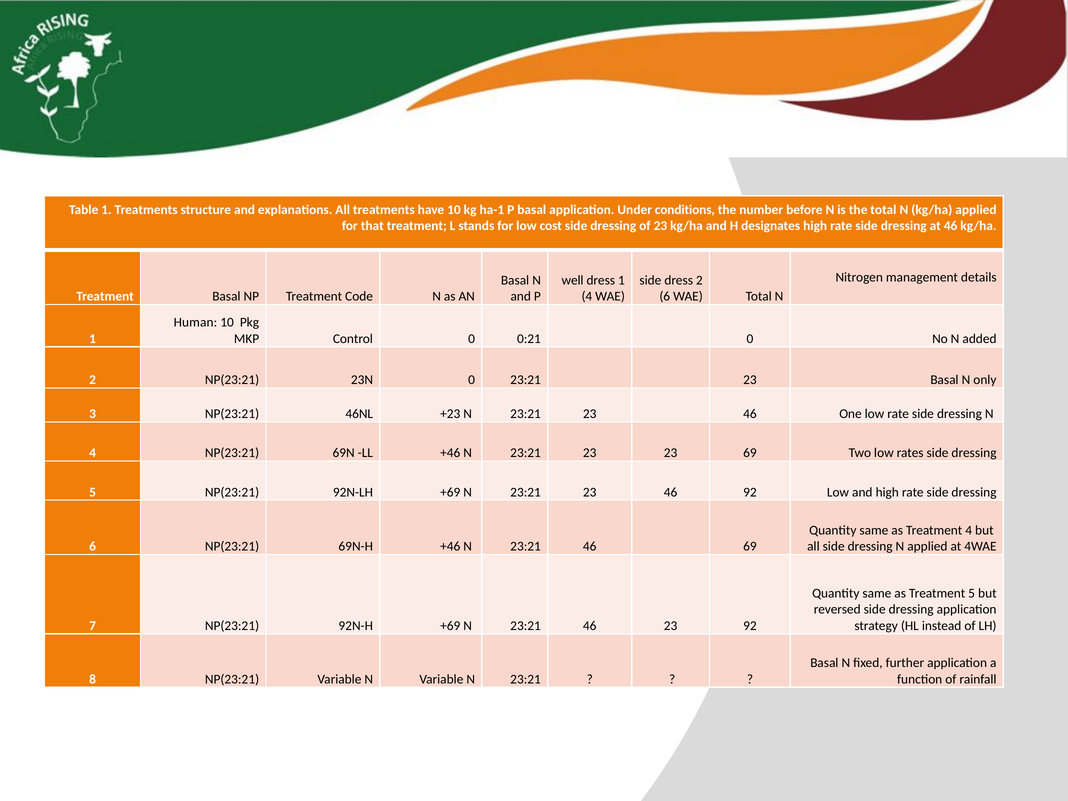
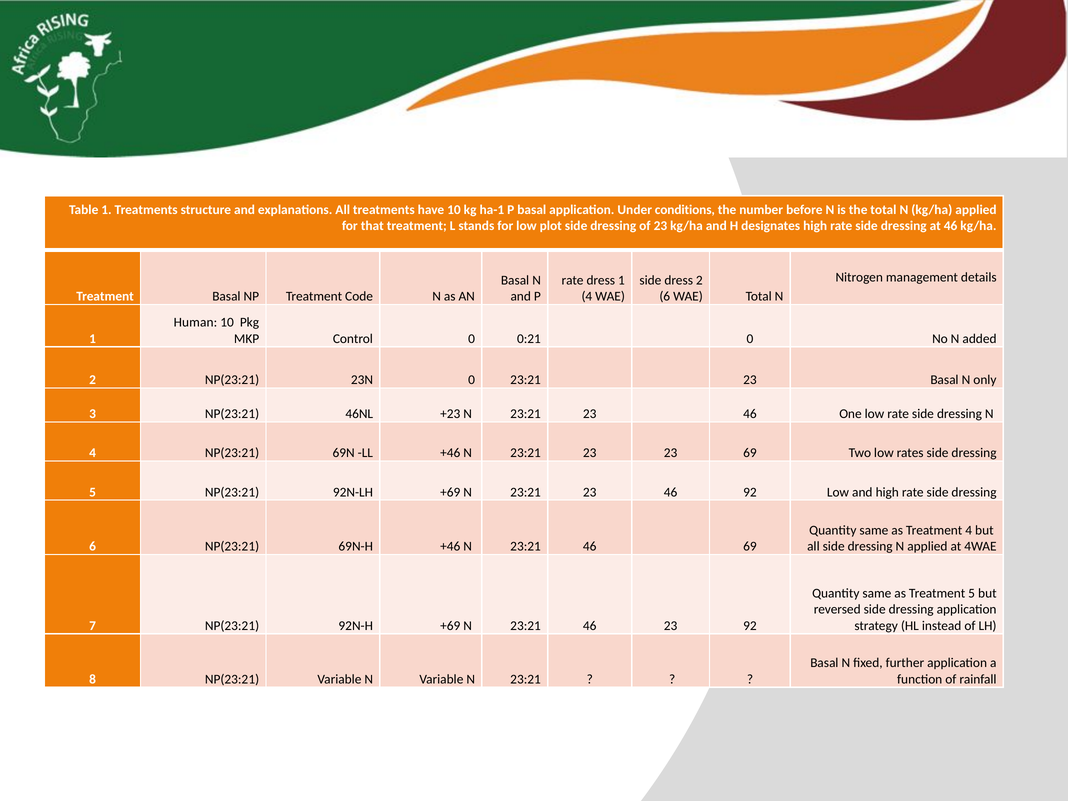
cost: cost -> plot
well at (573, 280): well -> rate
